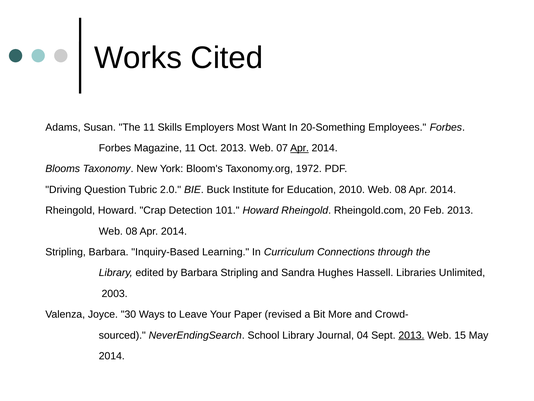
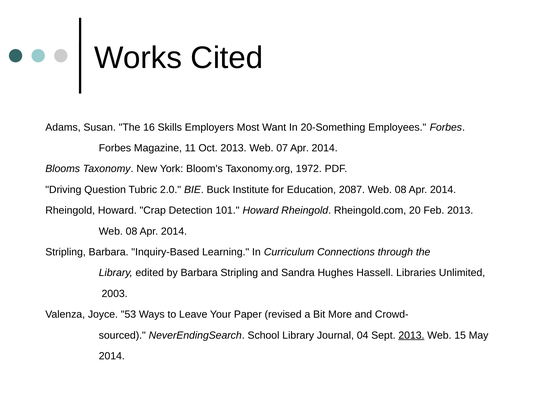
The 11: 11 -> 16
Apr at (300, 148) underline: present -> none
2010: 2010 -> 2087
30: 30 -> 53
